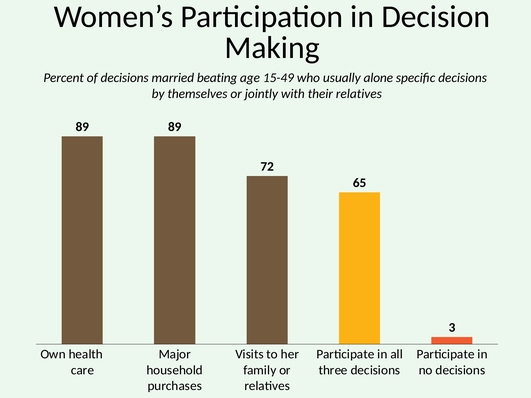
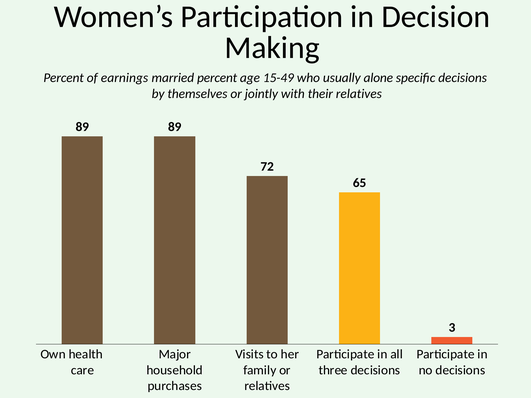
of decisions: decisions -> earnings
married beating: beating -> percent
